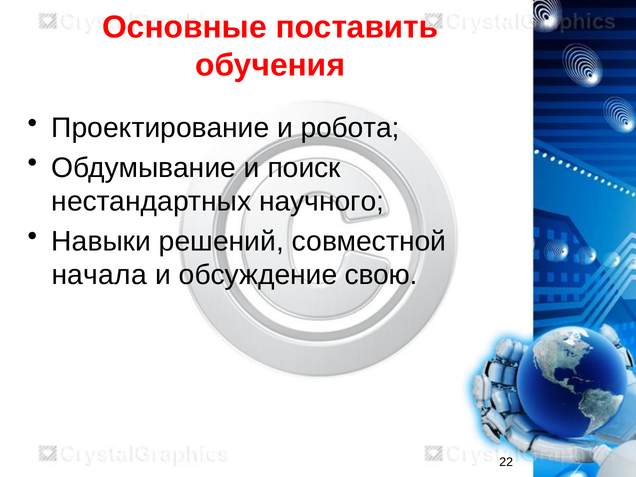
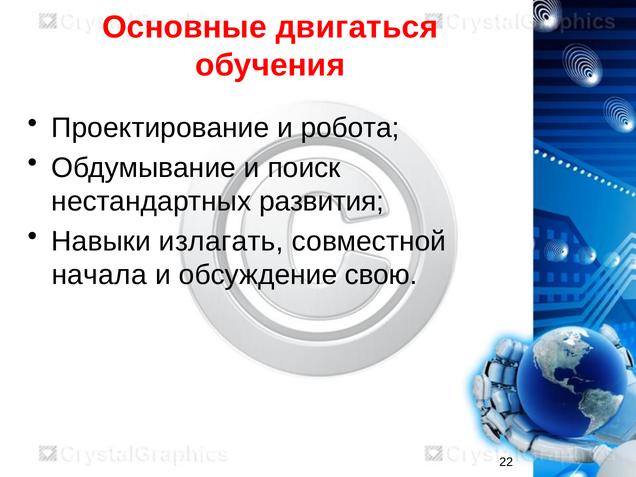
поставить: поставить -> двигаться
научного: научного -> развития
решений: решений -> излагать
